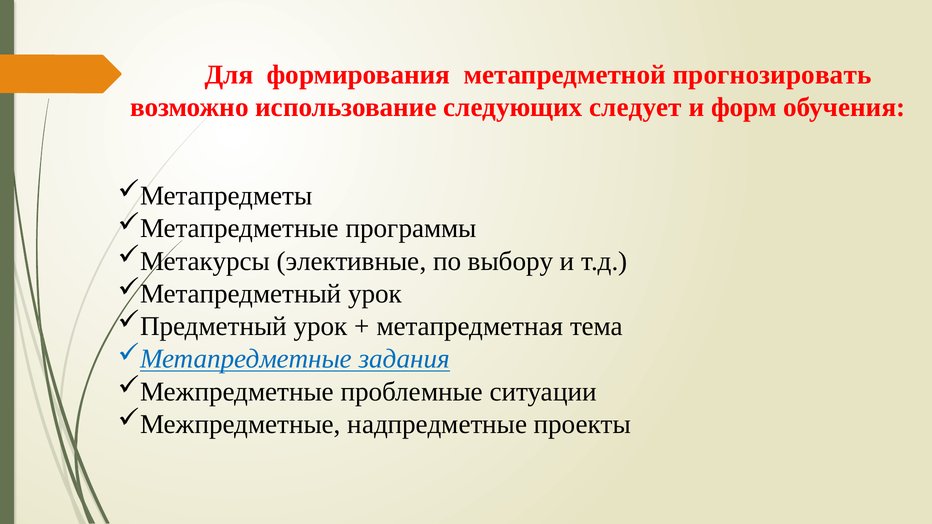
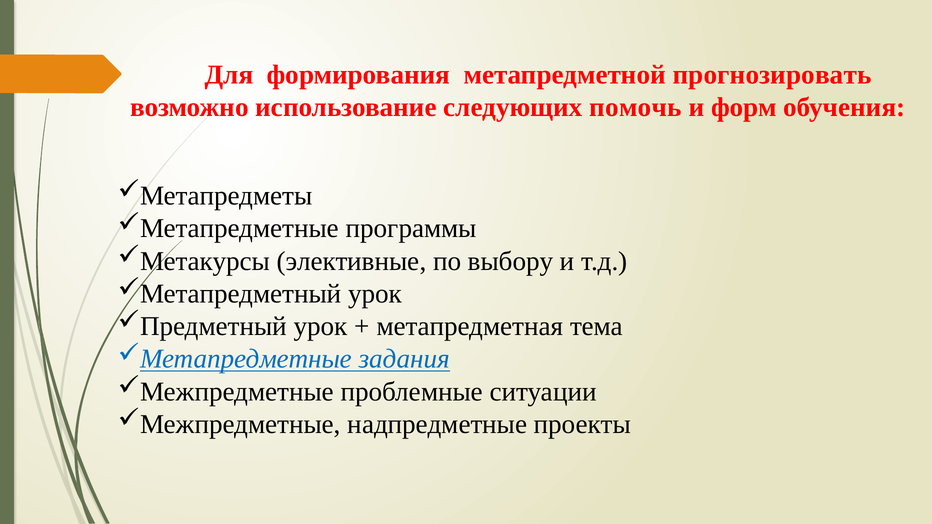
следует: следует -> помочь
